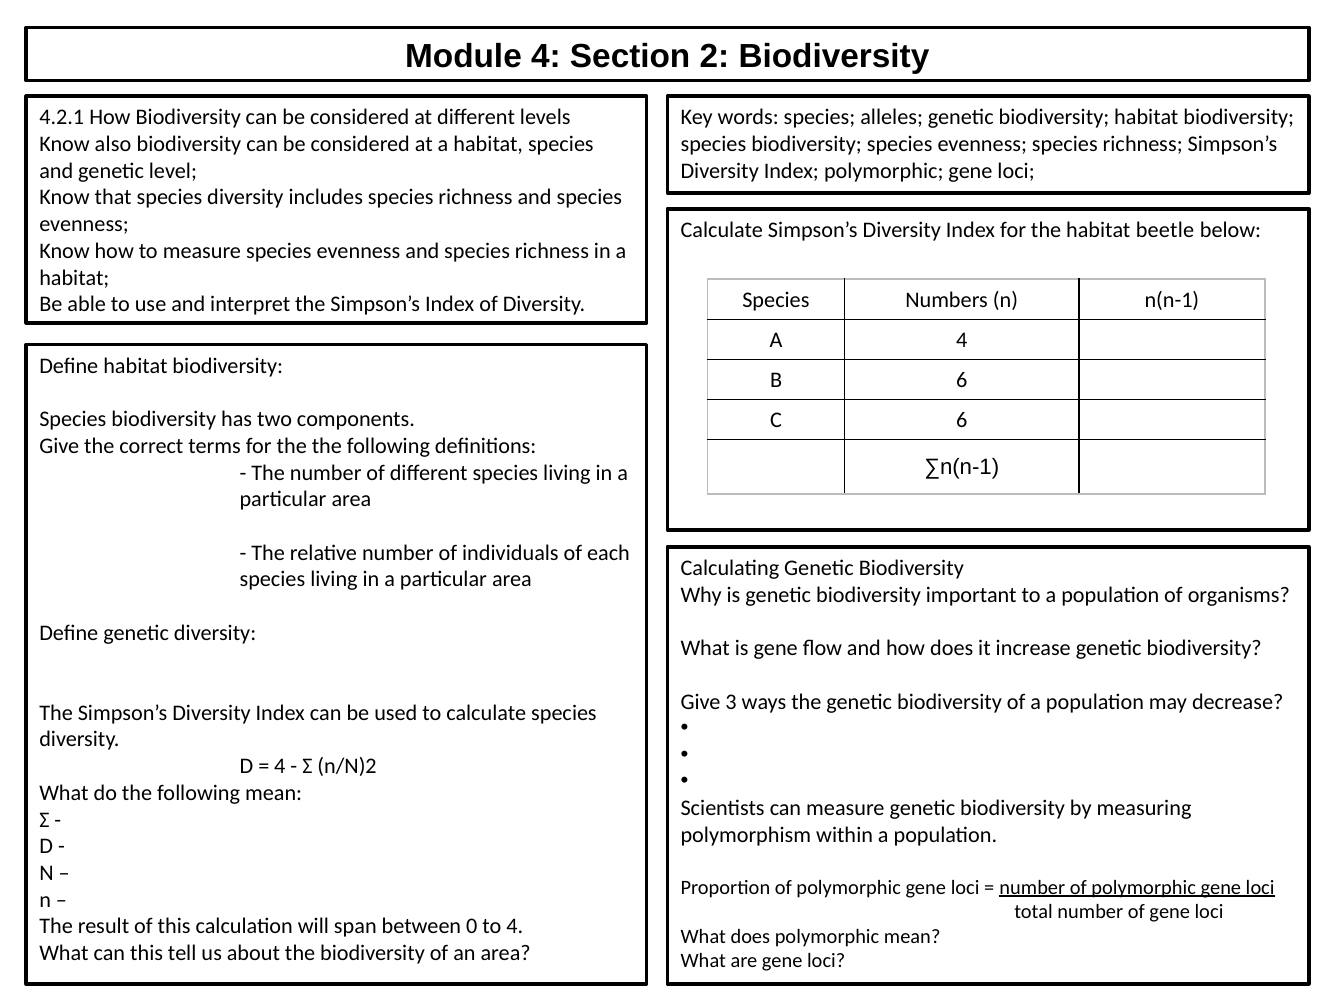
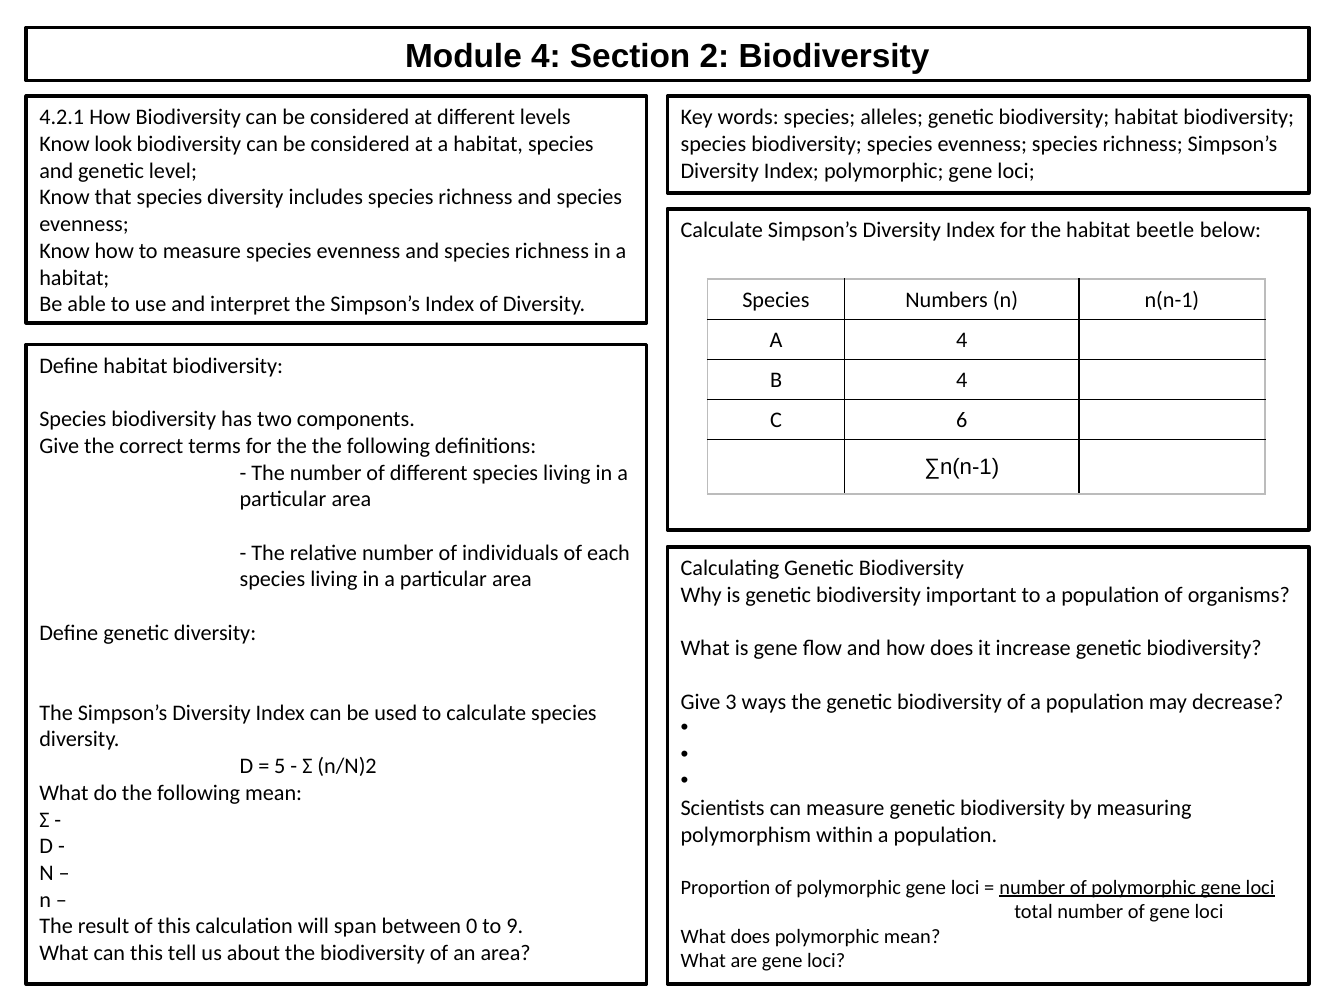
also: also -> look
B 6: 6 -> 4
4 at (280, 767): 4 -> 5
to 4: 4 -> 9
